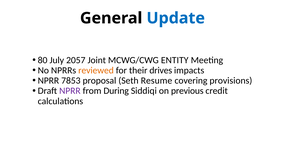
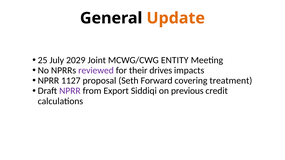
Update colour: blue -> orange
80: 80 -> 25
2057: 2057 -> 2029
reviewed colour: orange -> purple
7853: 7853 -> 1127
Resume: Resume -> Forward
provisions: provisions -> treatment
During: During -> Export
